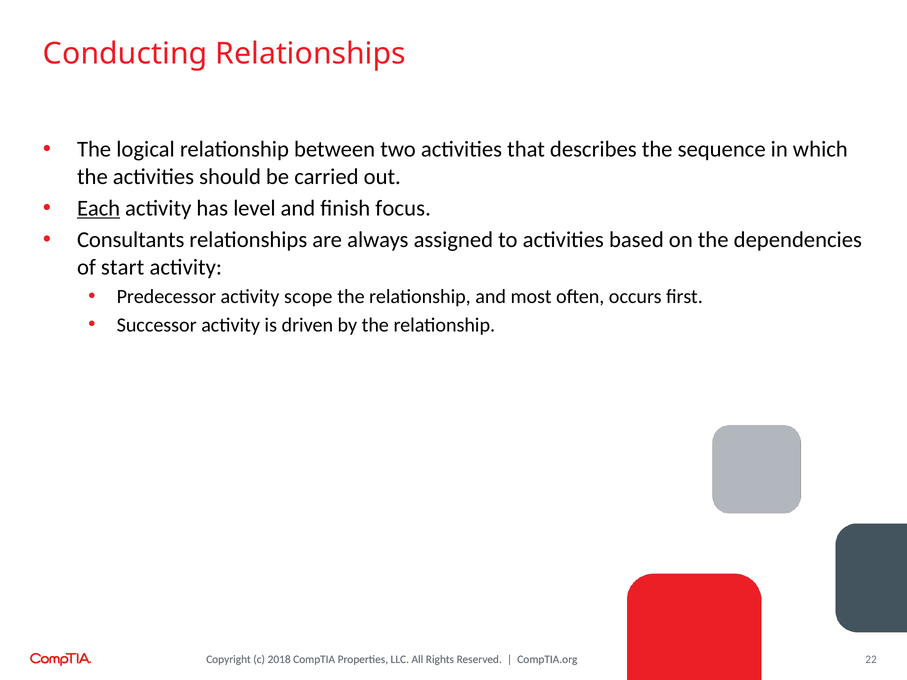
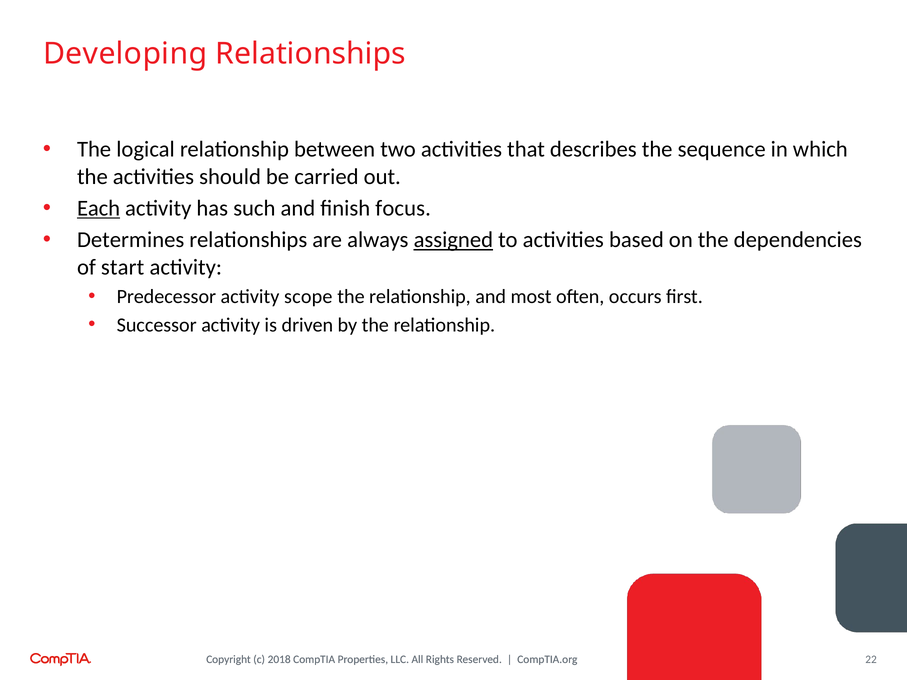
Conducting: Conducting -> Developing
level: level -> such
Consultants: Consultants -> Determines
assigned underline: none -> present
